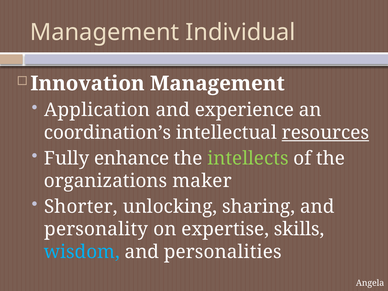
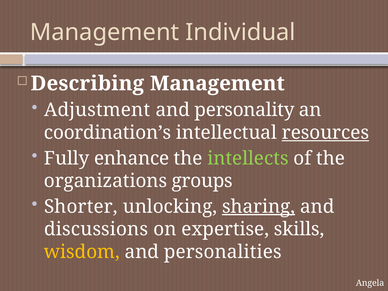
Innovation: Innovation -> Describing
Application: Application -> Adjustment
experience: experience -> personality
maker: maker -> groups
sharing underline: none -> present
personality: personality -> discussions
wisdom colour: light blue -> yellow
